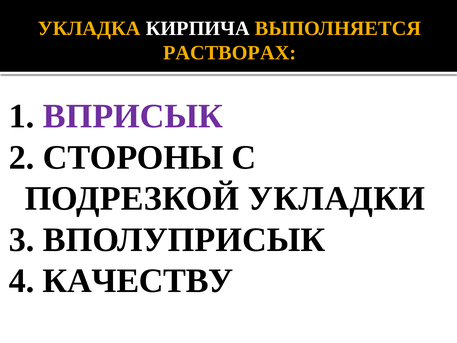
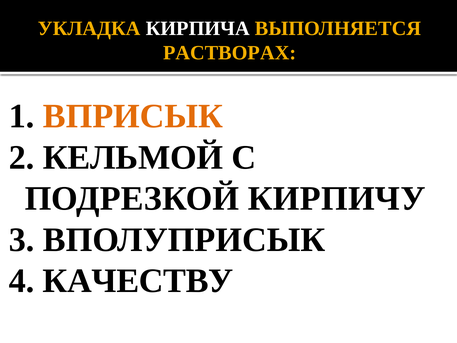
ВПРИСЫК colour: purple -> orange
СТОРОНЫ: СТОРОНЫ -> КЕЛЬМОЙ
УКЛАДКИ: УКЛАДКИ -> КИРПИЧУ
